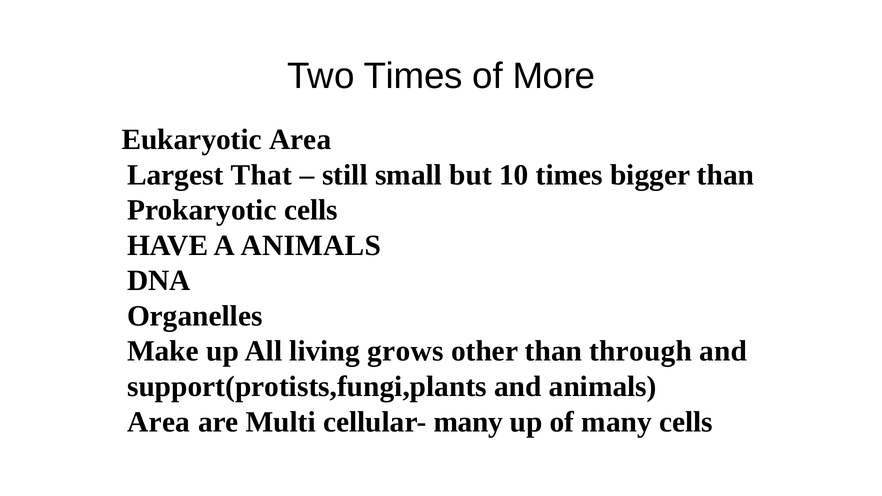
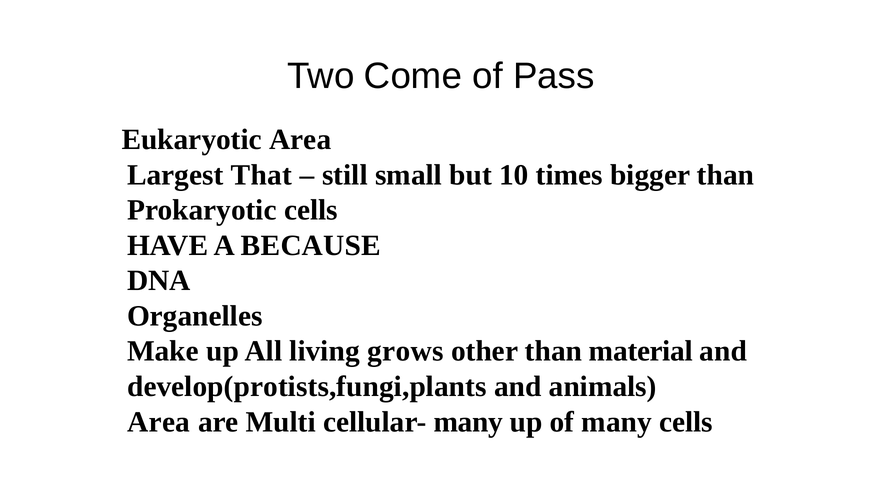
Two Times: Times -> Come
More: More -> Pass
A ANIMALS: ANIMALS -> BECAUSE
through: through -> material
support(protists,fungi,plants: support(protists,fungi,plants -> develop(protists,fungi,plants
